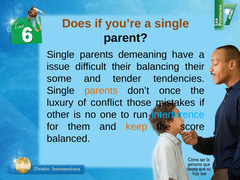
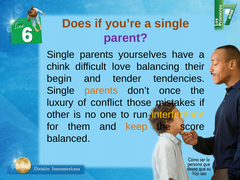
parent colour: black -> purple
demeaning: demeaning -> yourselves
issue: issue -> chink
difficult their: their -> love
some: some -> begin
interference colour: light blue -> yellow
